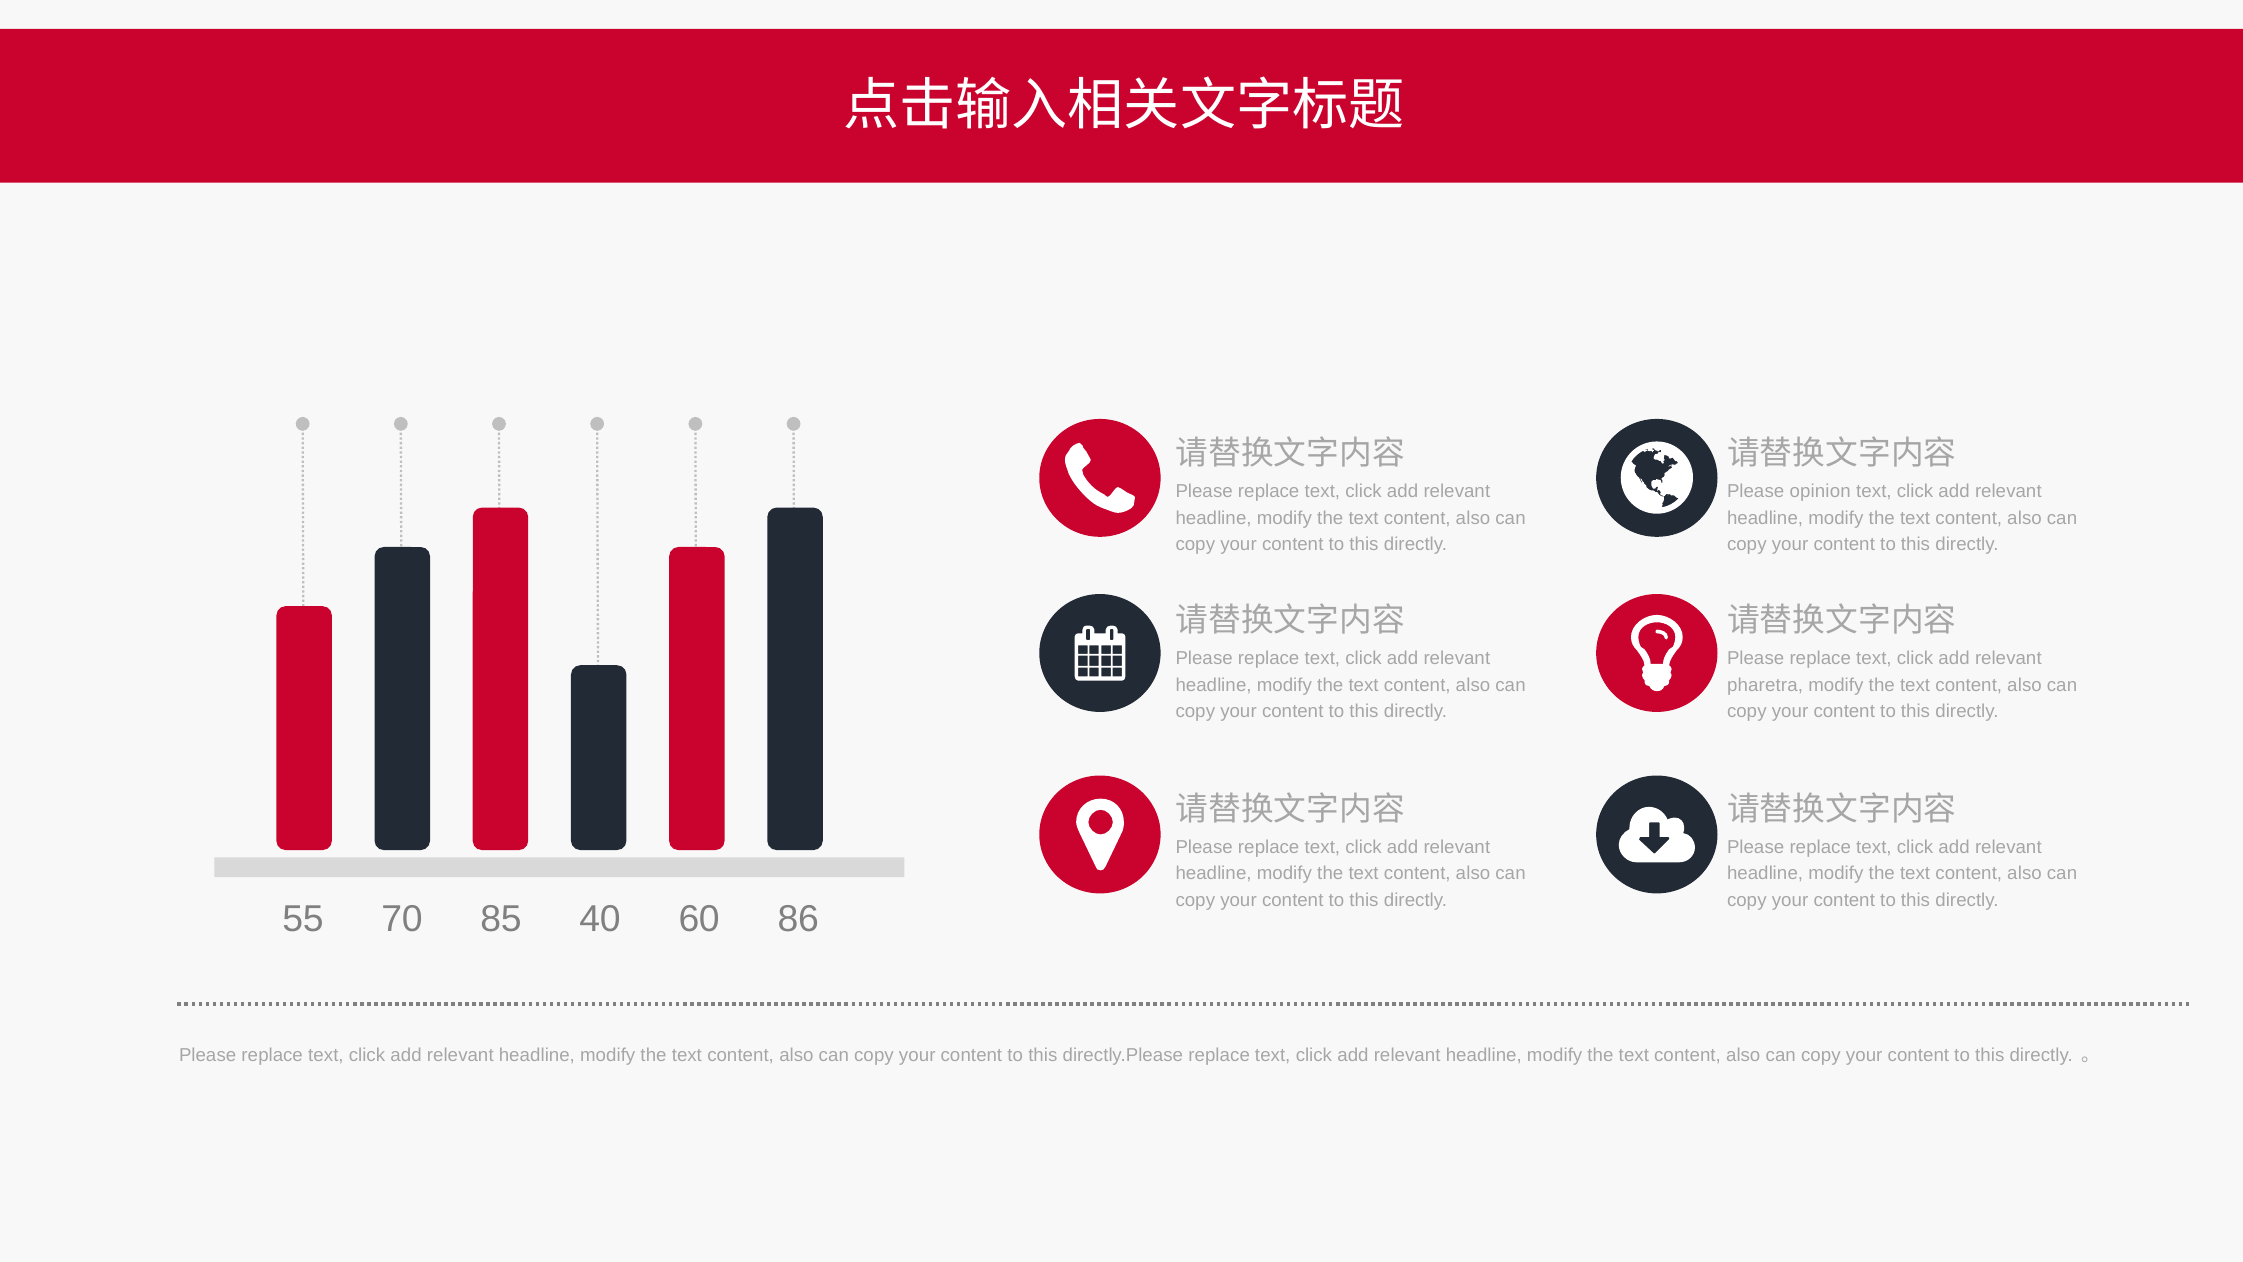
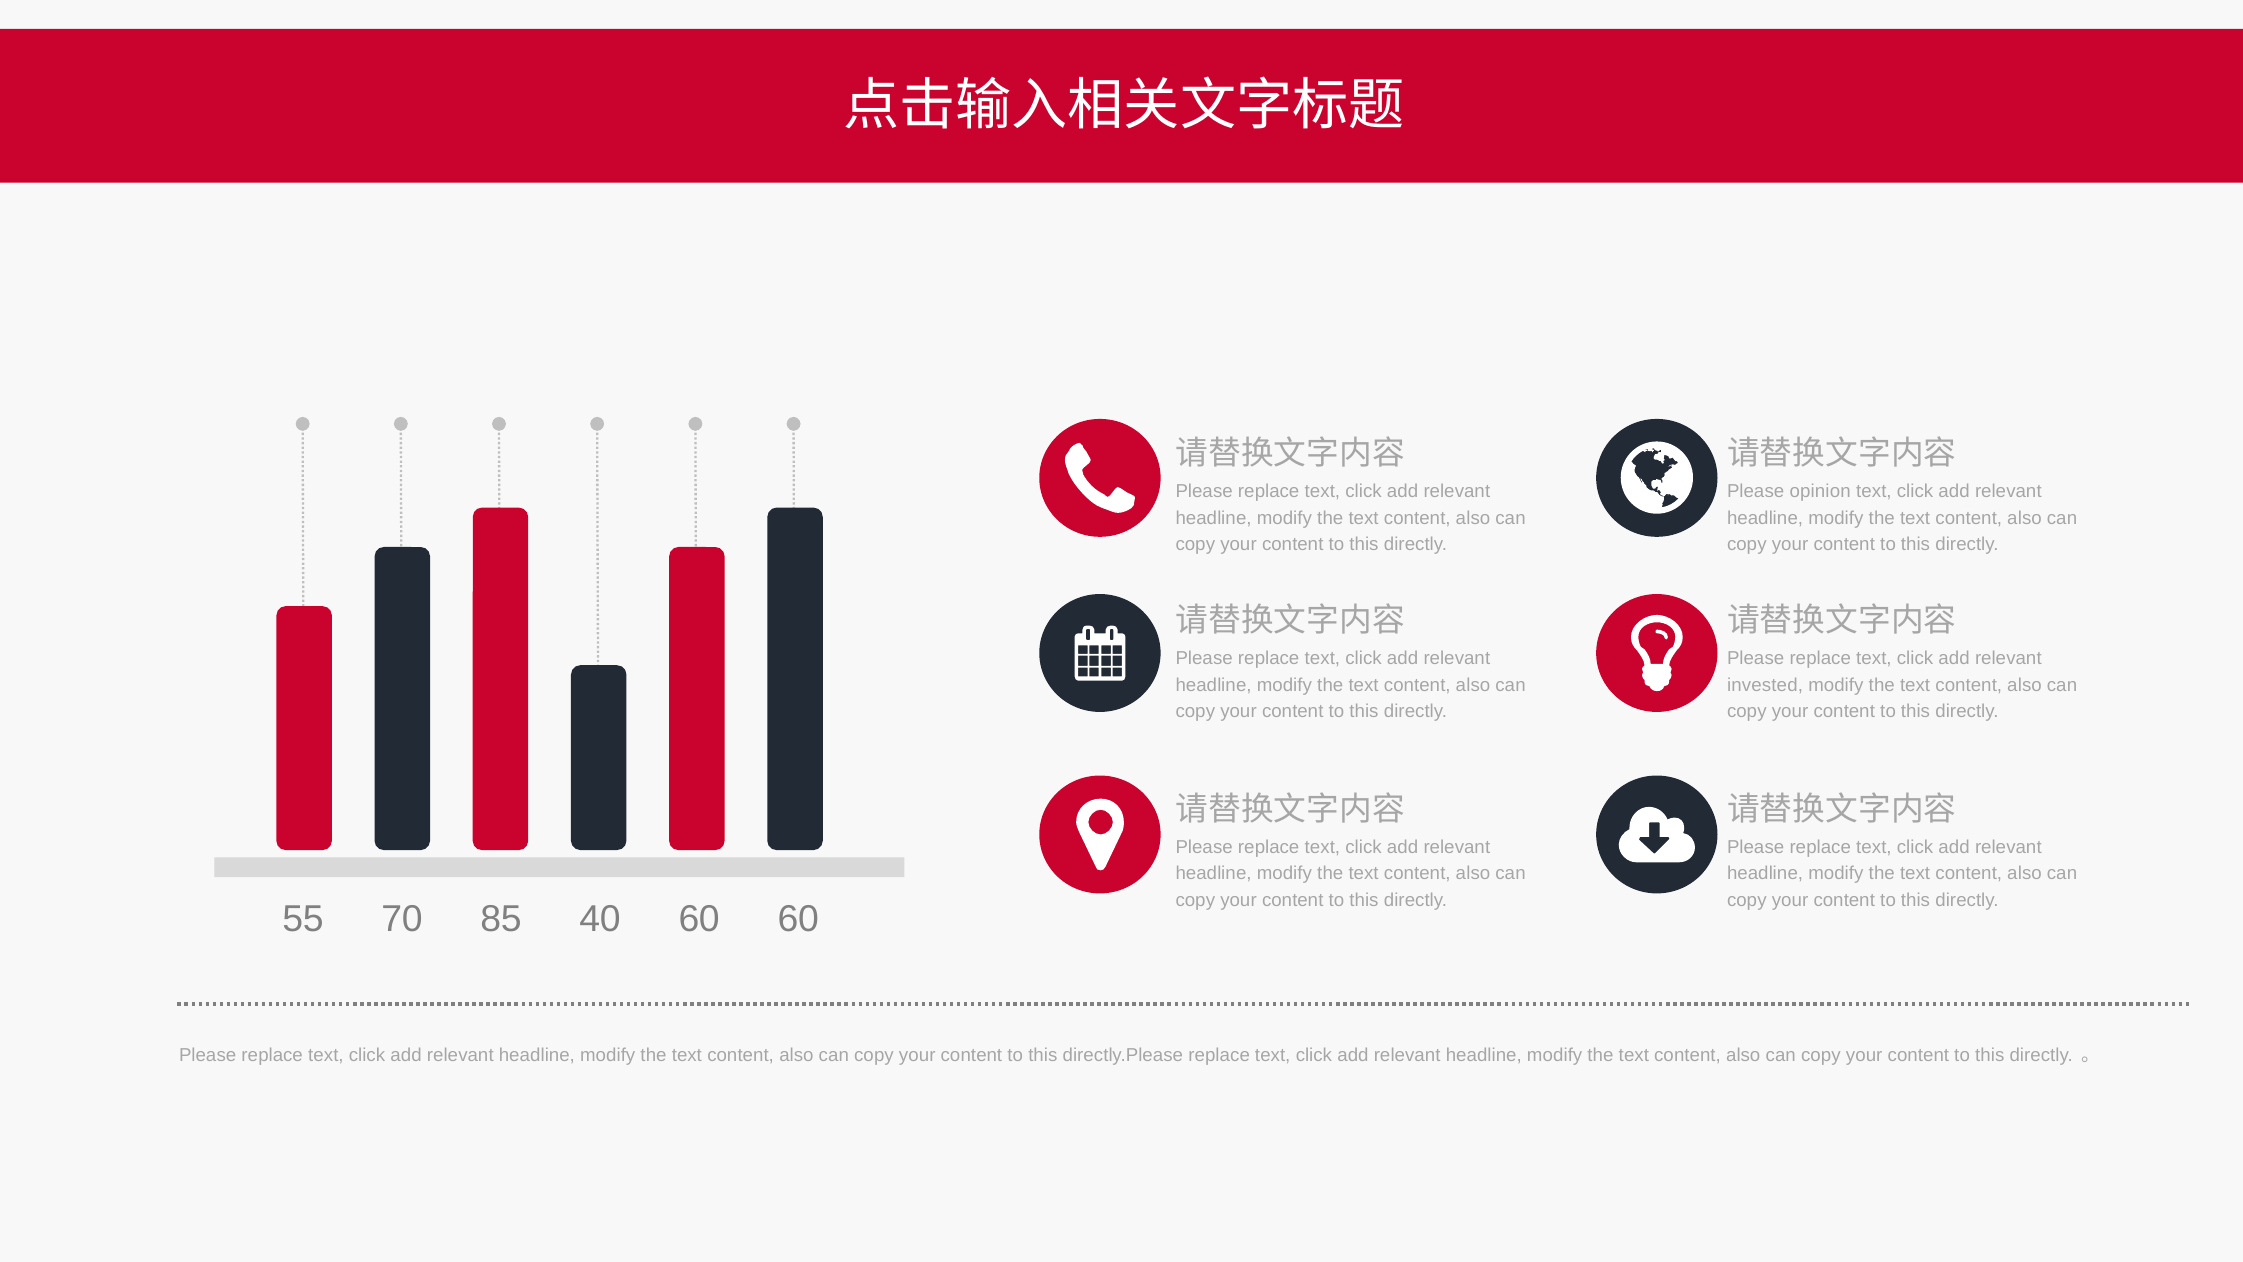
pharetra: pharetra -> invested
60 86: 86 -> 60
